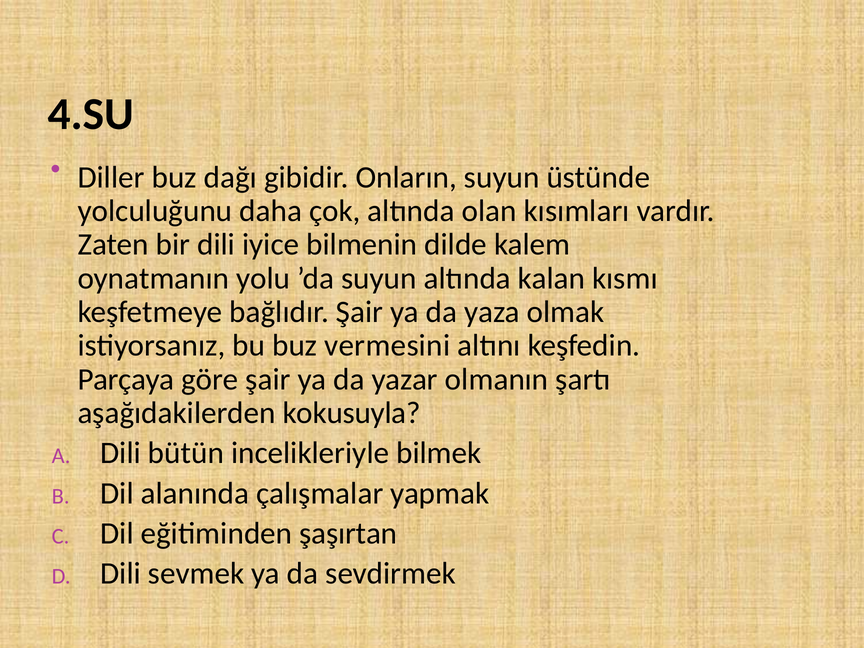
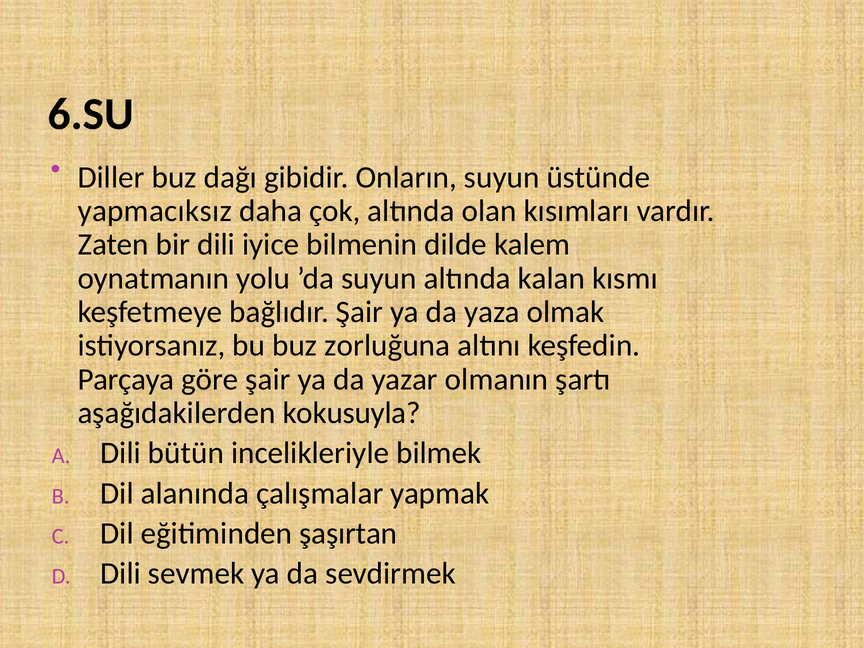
4.SU: 4.SU -> 6.SU
yolculuğunu: yolculuğunu -> yapmacıksız
vermesini: vermesini -> zorluğuna
